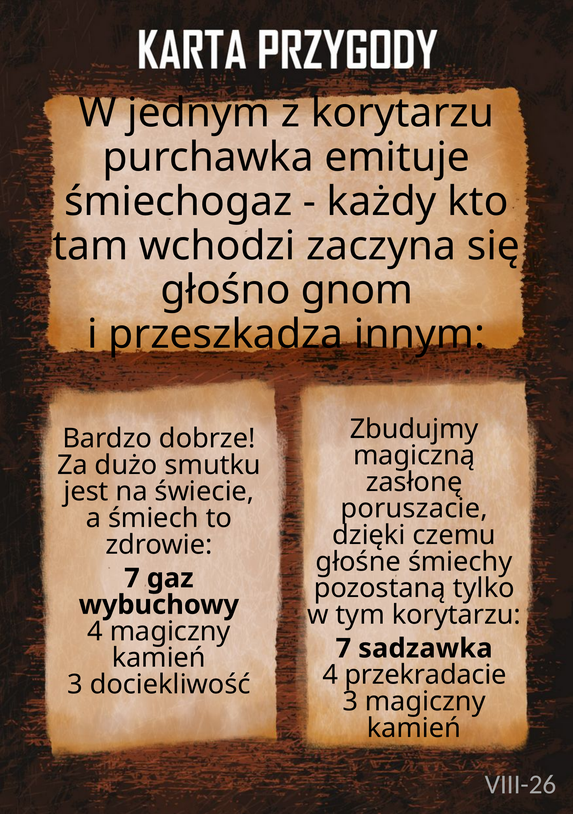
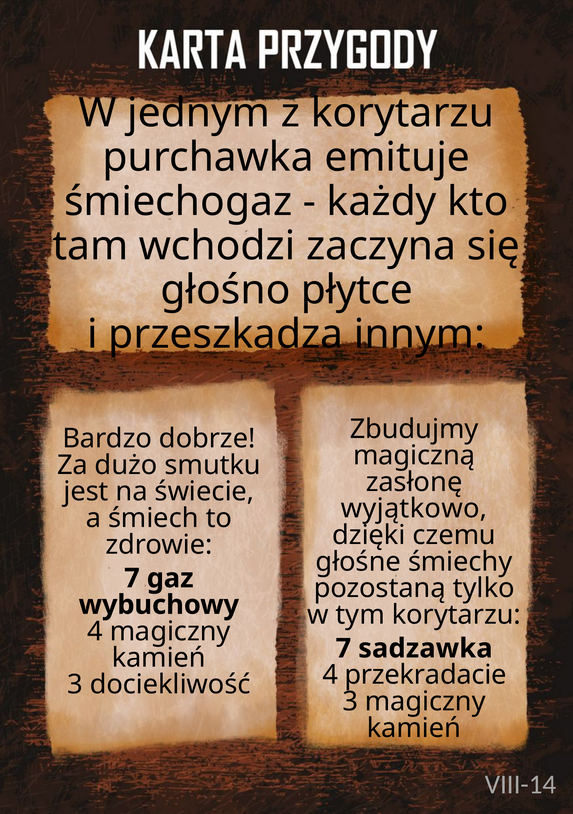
gnom: gnom -> płytce
poruszacie: poruszacie -> wyjątkowo
VIII-26: VIII-26 -> VIII-14
